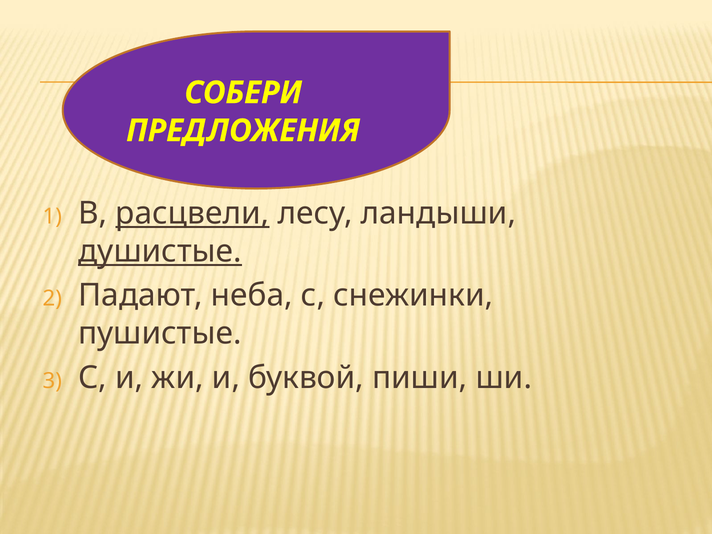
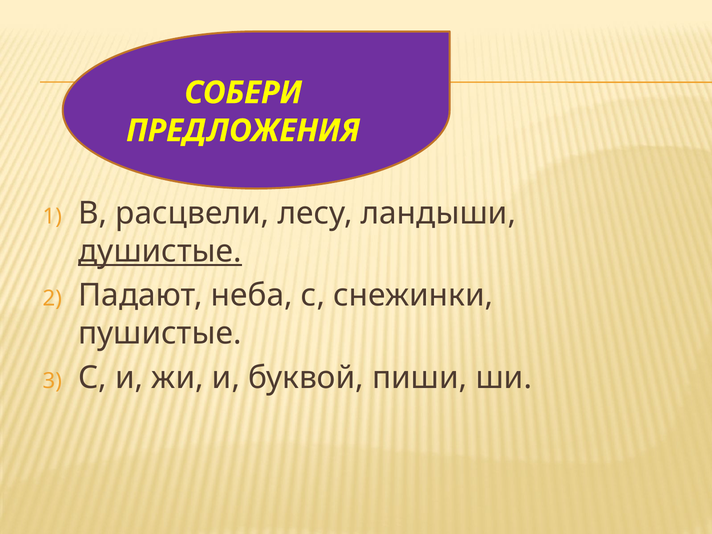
расцвели underline: present -> none
